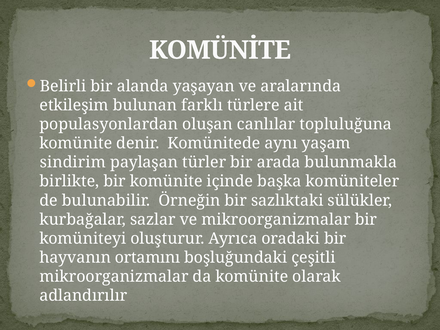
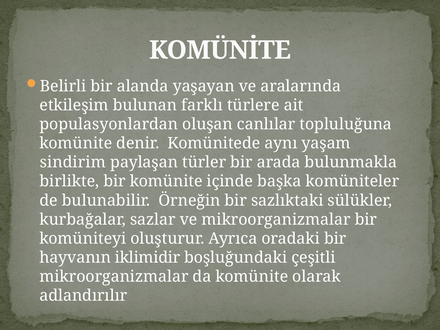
ortamını: ortamını -> iklimidir
